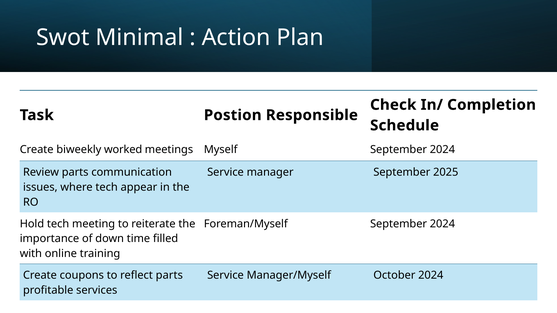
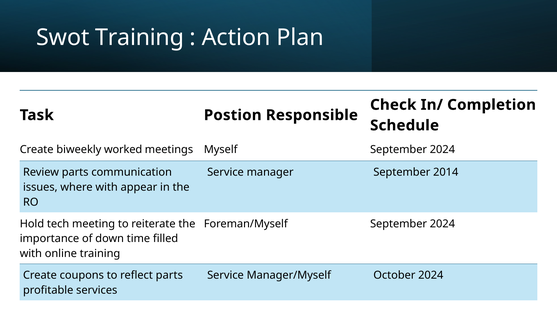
Swot Minimal: Minimal -> Training
2025: 2025 -> 2014
where tech: tech -> with
